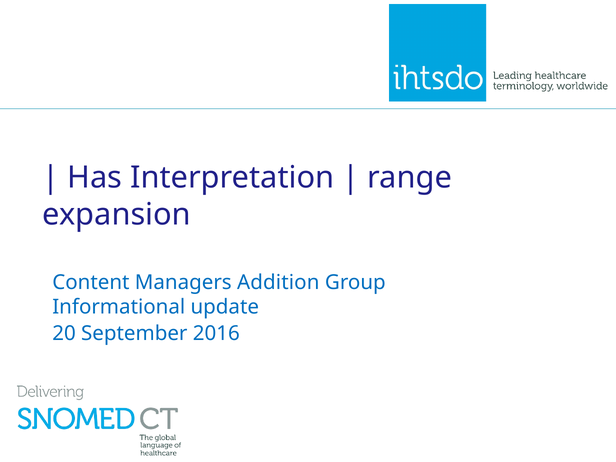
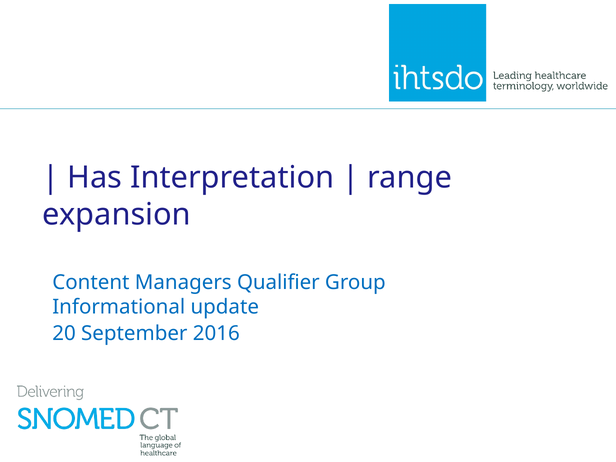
Addition: Addition -> Qualifier
